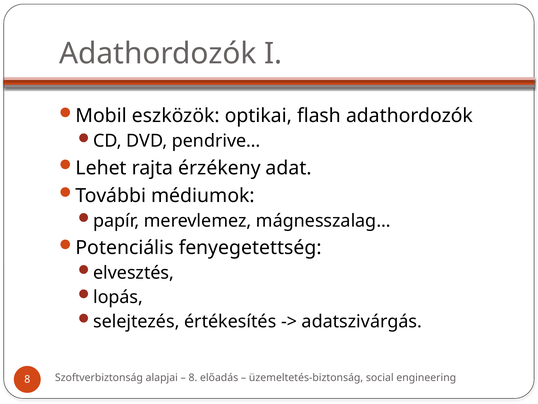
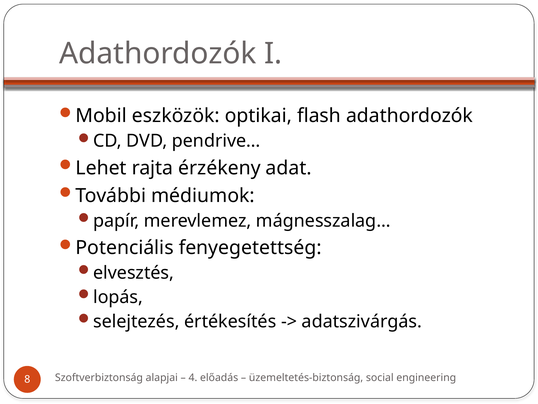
8 at (193, 377): 8 -> 4
